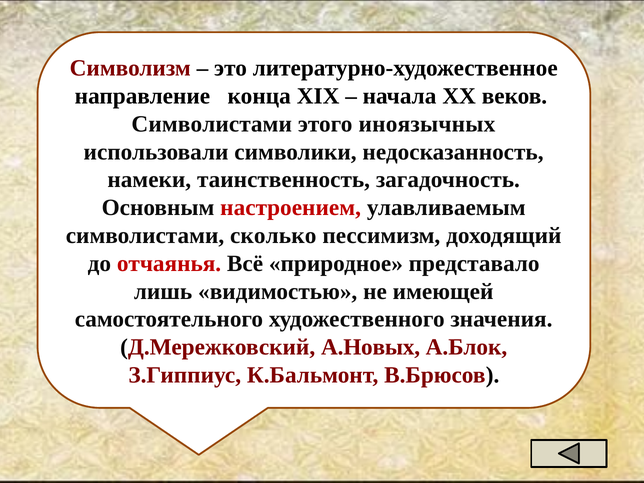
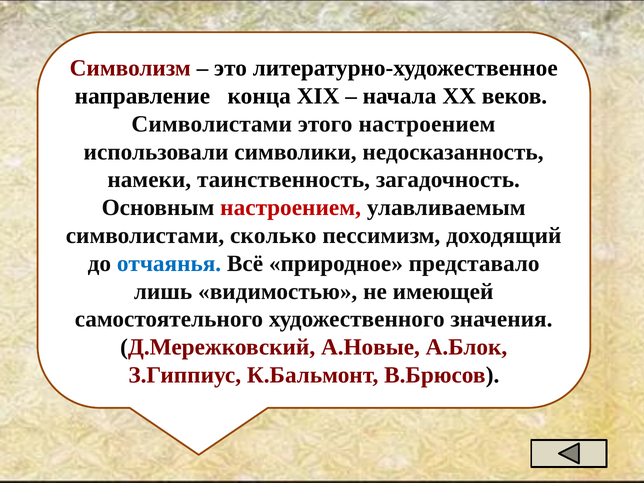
этого иноязычных: иноязычных -> настроением
отчаянья colour: red -> blue
А.Новых: А.Новых -> А.Новые
